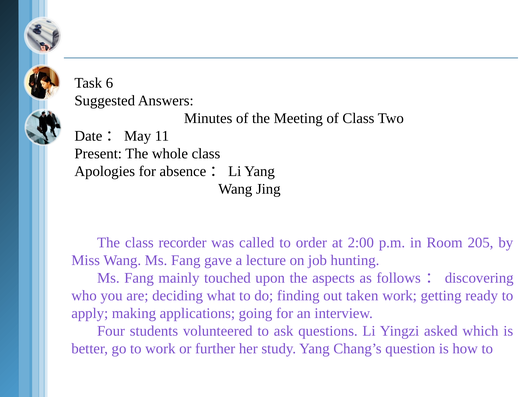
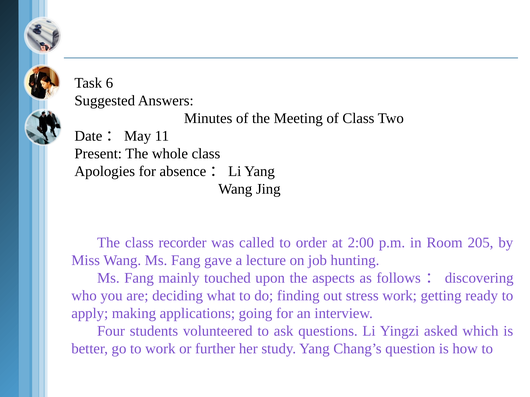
taken: taken -> stress
